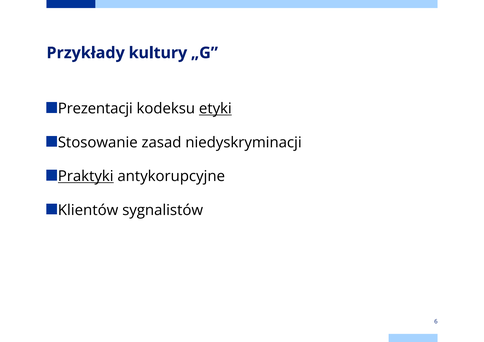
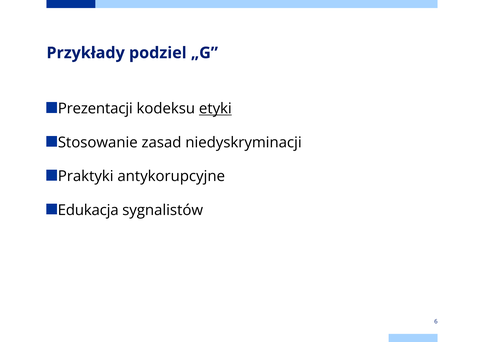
kultury: kultury -> podziel
Praktyki underline: present -> none
Klientów: Klientów -> Edukacja
